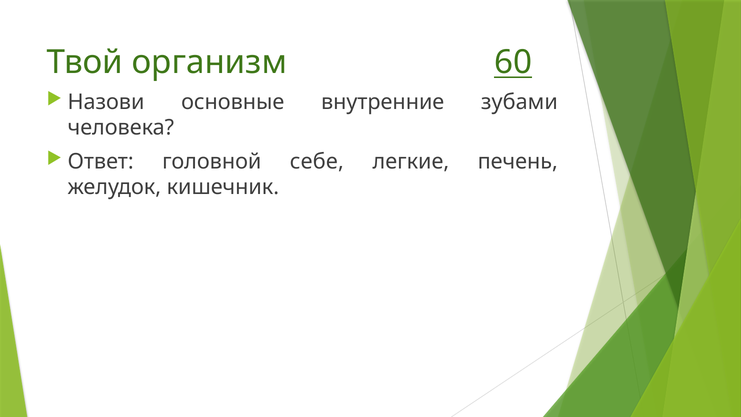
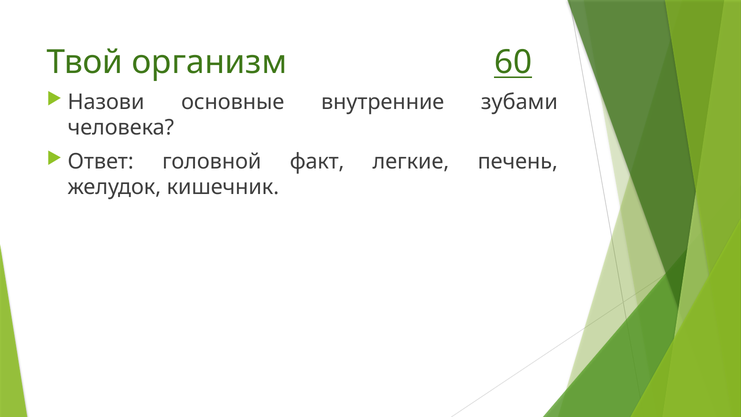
себе: себе -> факт
